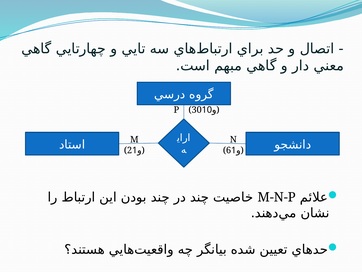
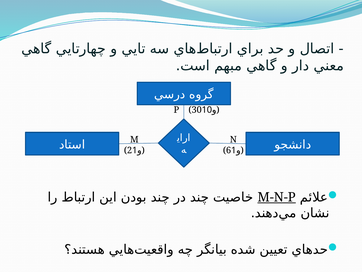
M-N-P underline: none -> present
